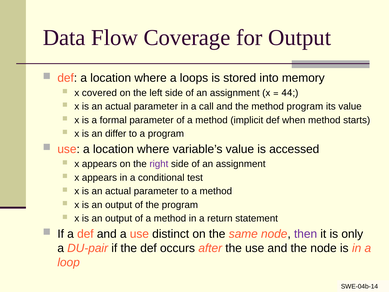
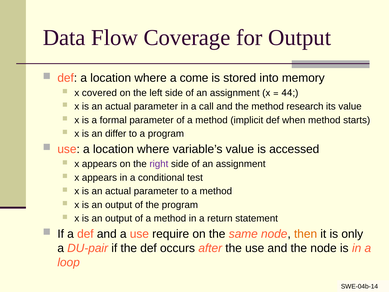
loops: loops -> come
method program: program -> research
distinct: distinct -> require
then colour: purple -> orange
